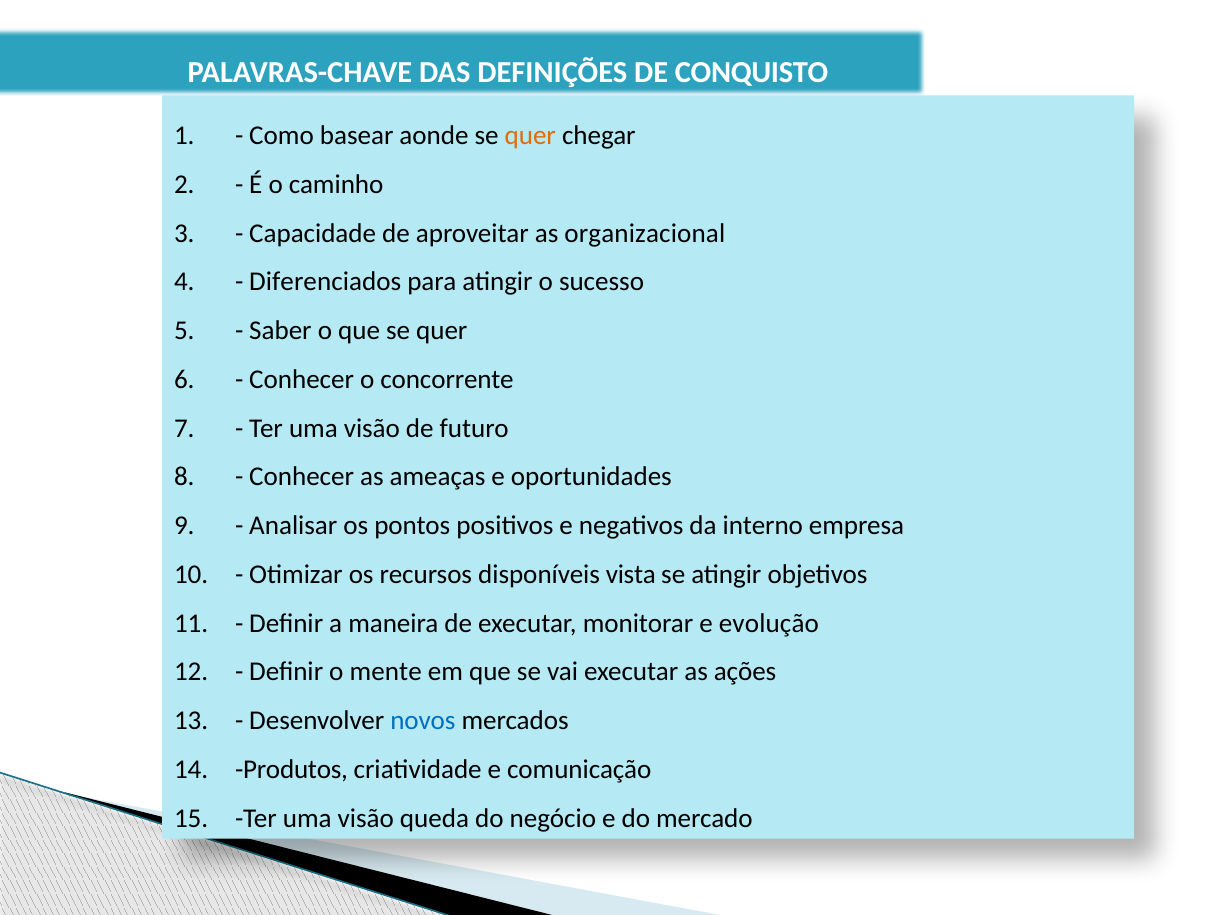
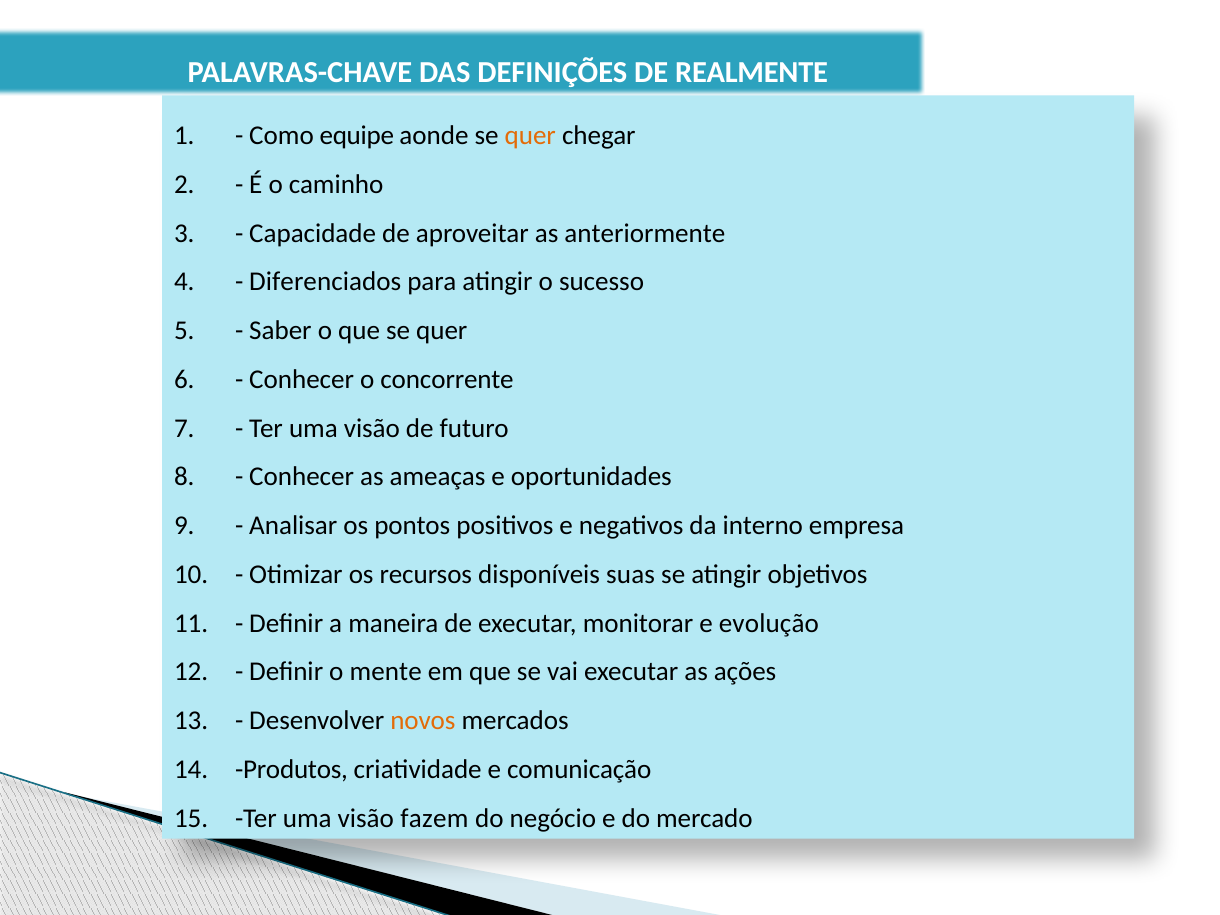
CONQUISTO: CONQUISTO -> REALMENTE
basear: basear -> equipe
organizacional: organizacional -> anteriormente
vista: vista -> suas
novos colour: blue -> orange
queda: queda -> fazem
